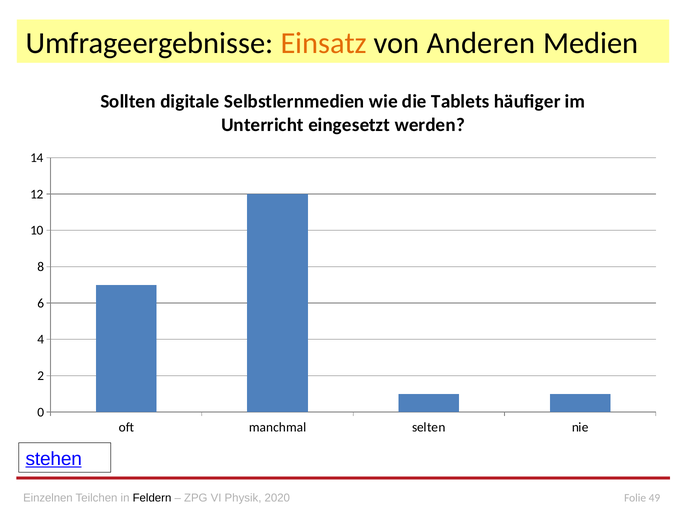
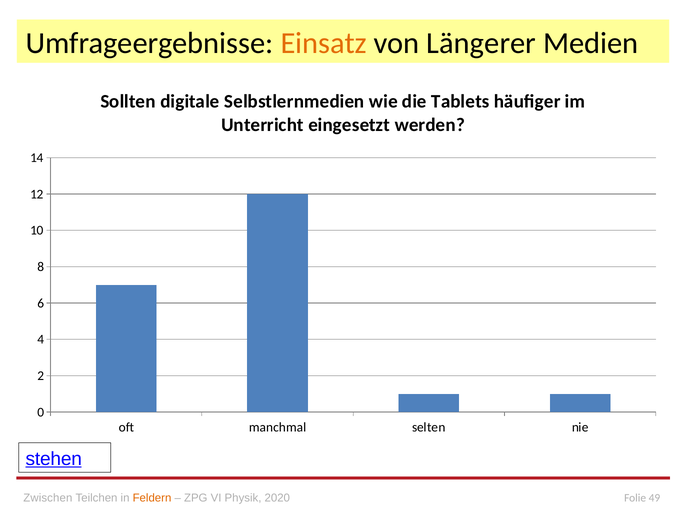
Anderen: Anderen -> Längerer
Einzelnen: Einzelnen -> Zwischen
Feldern colour: black -> orange
